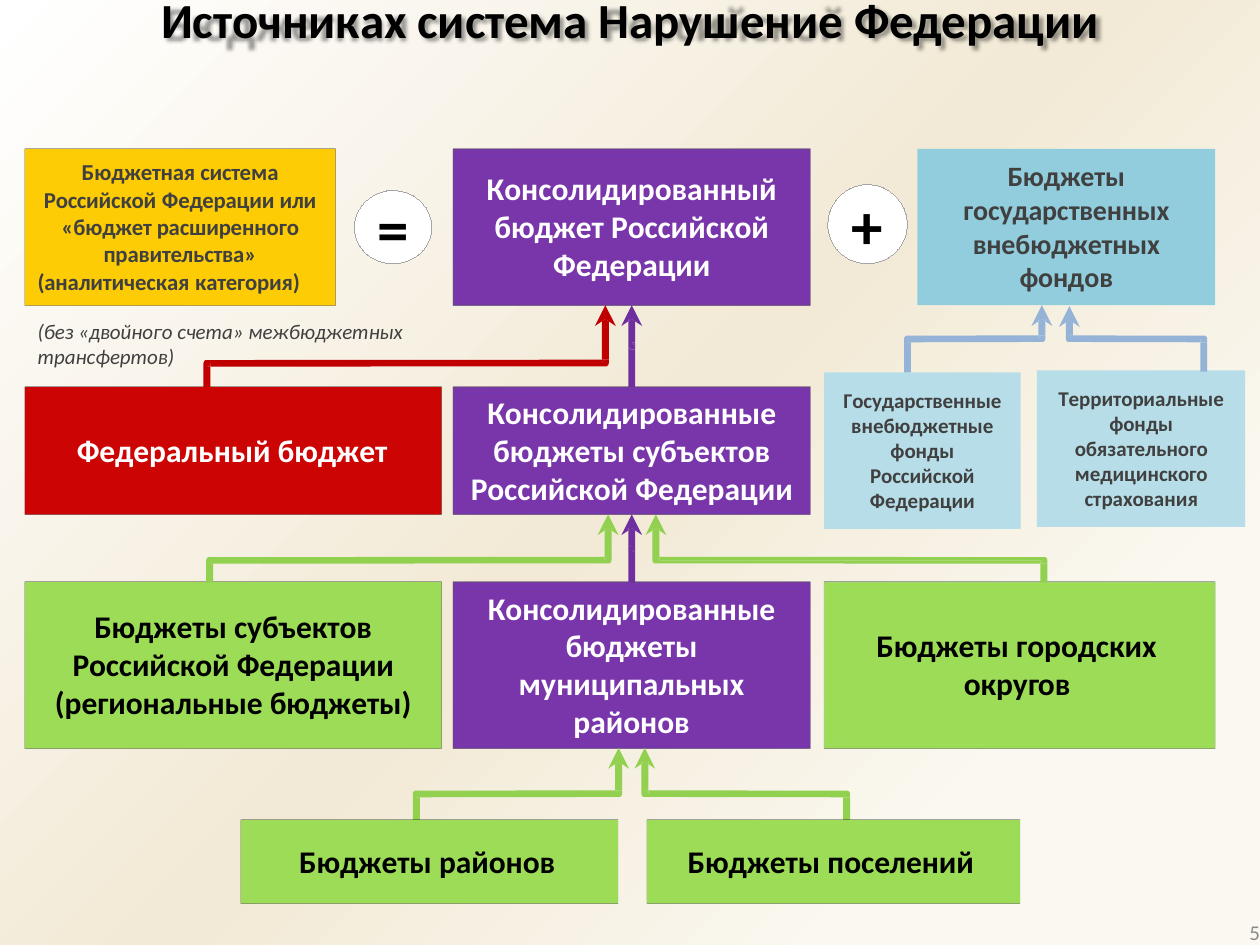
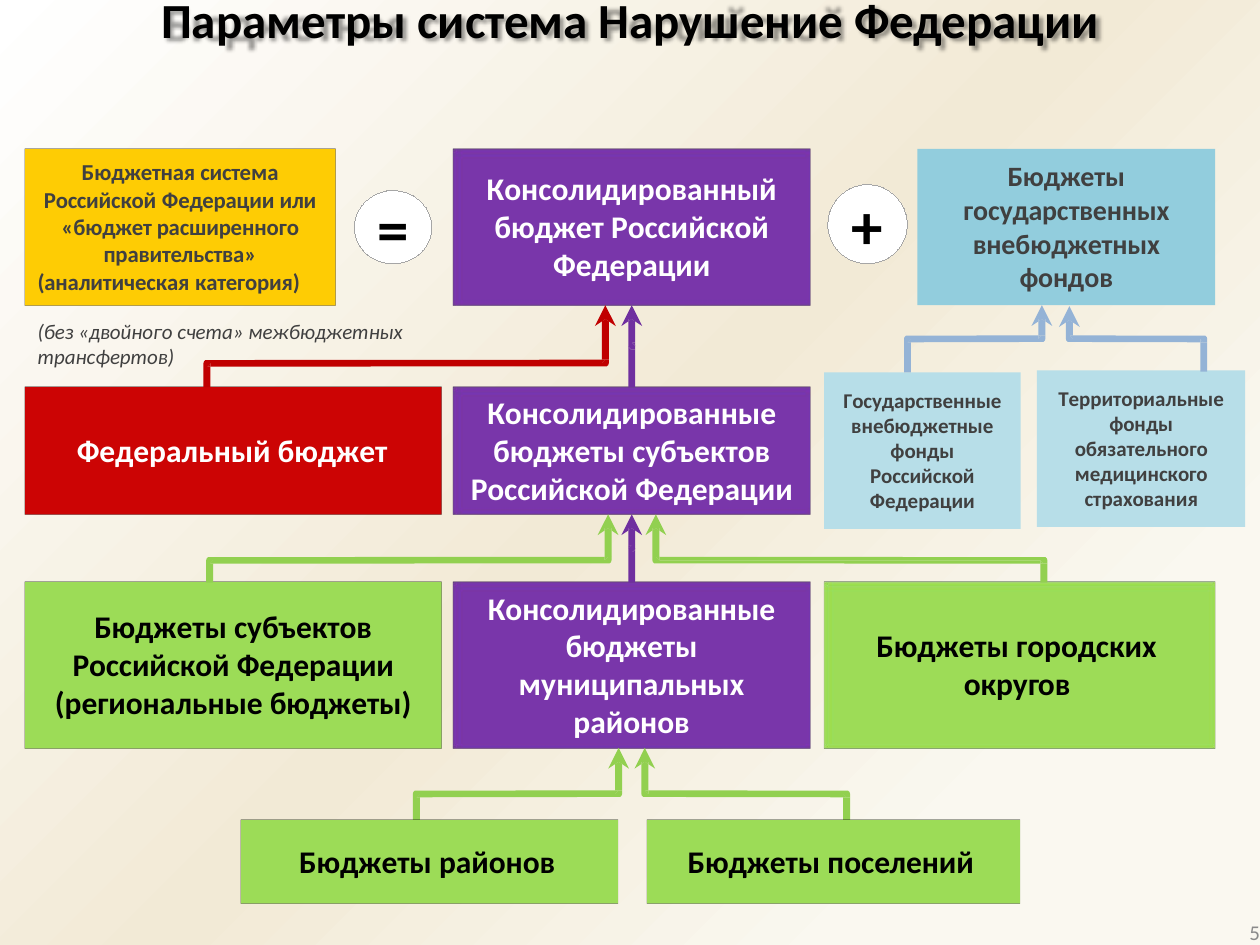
Источниках: Источниках -> Параметры
